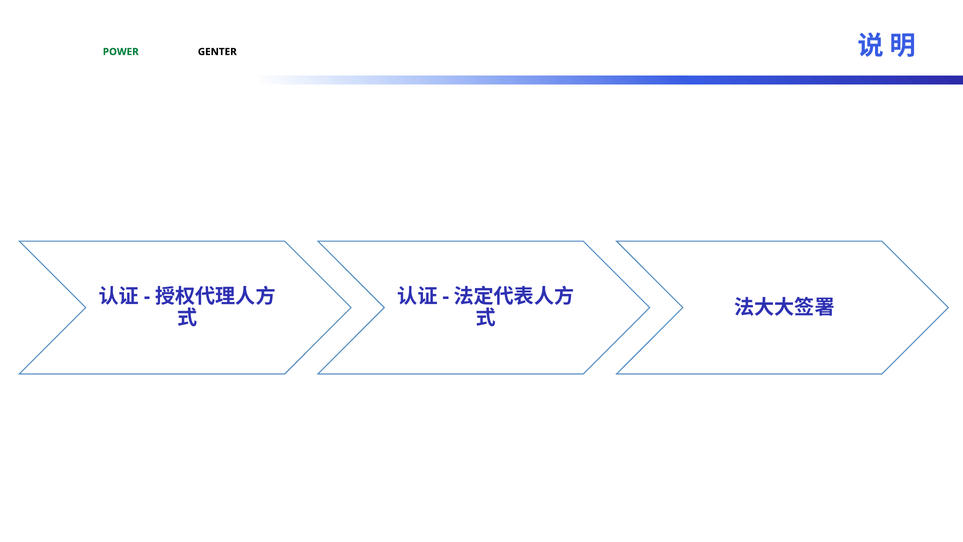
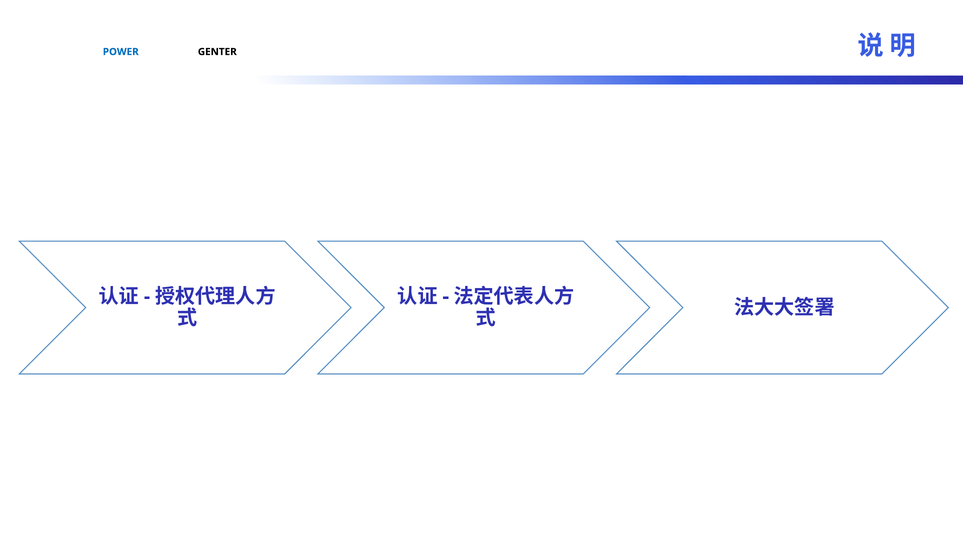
POWER colour: green -> blue
